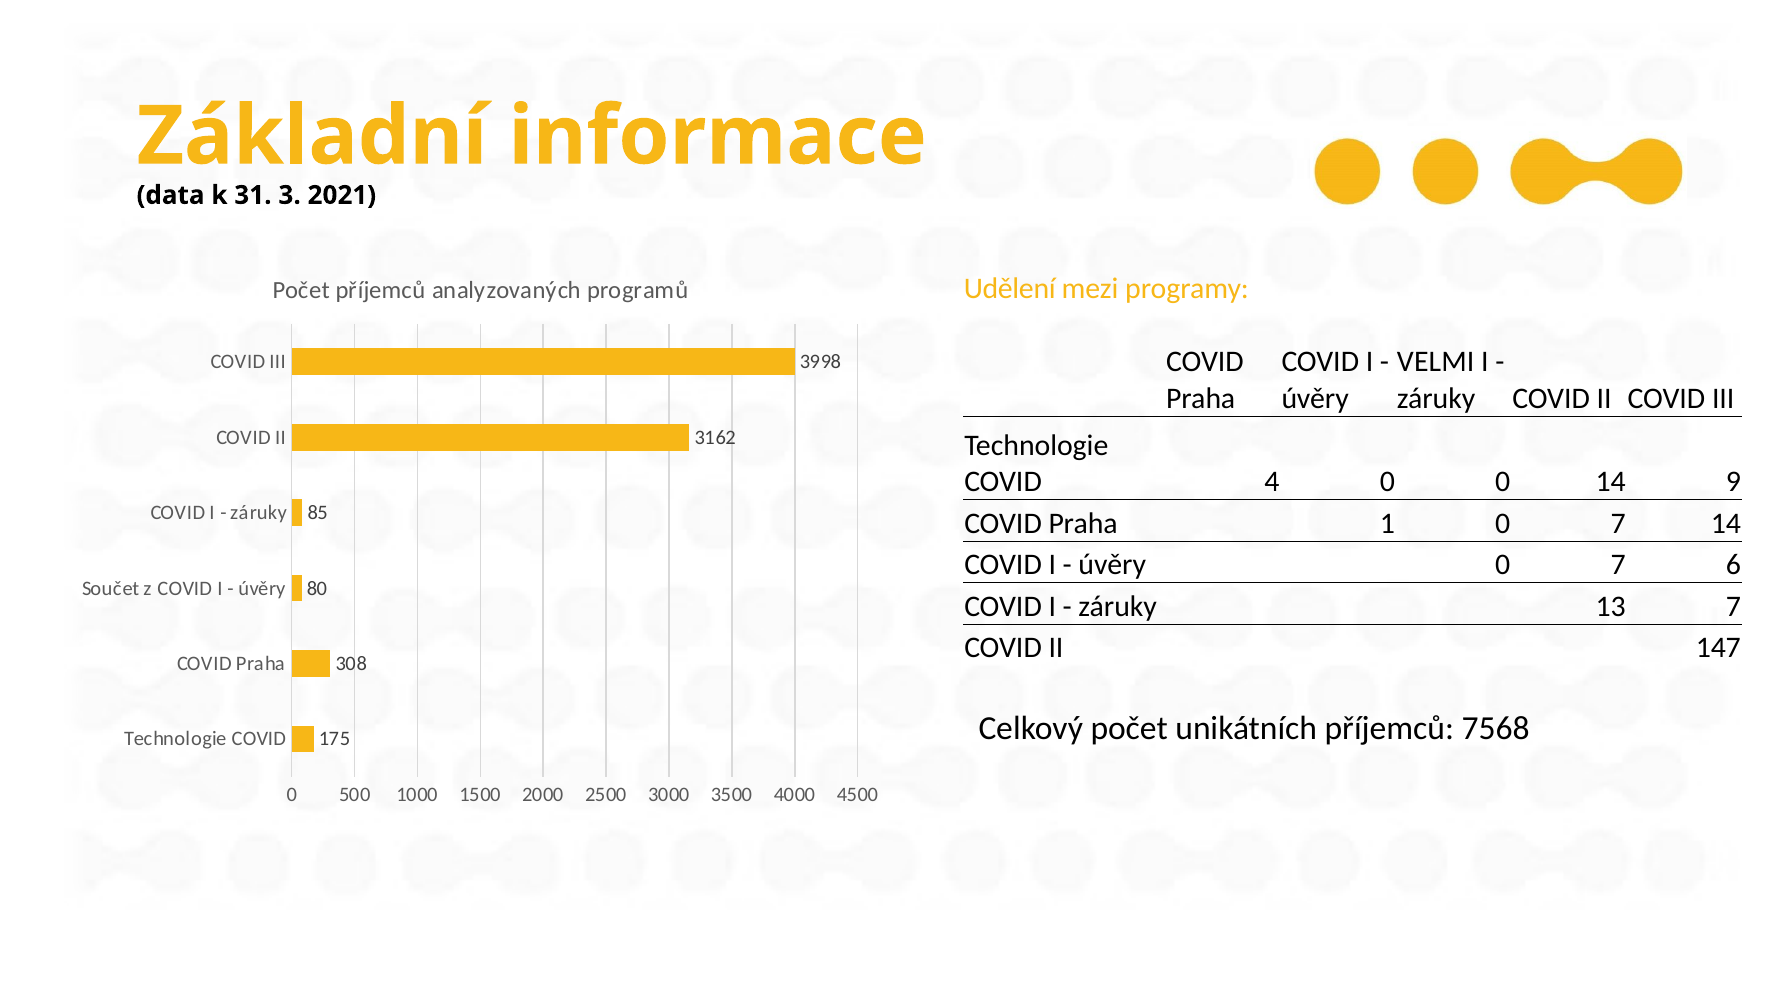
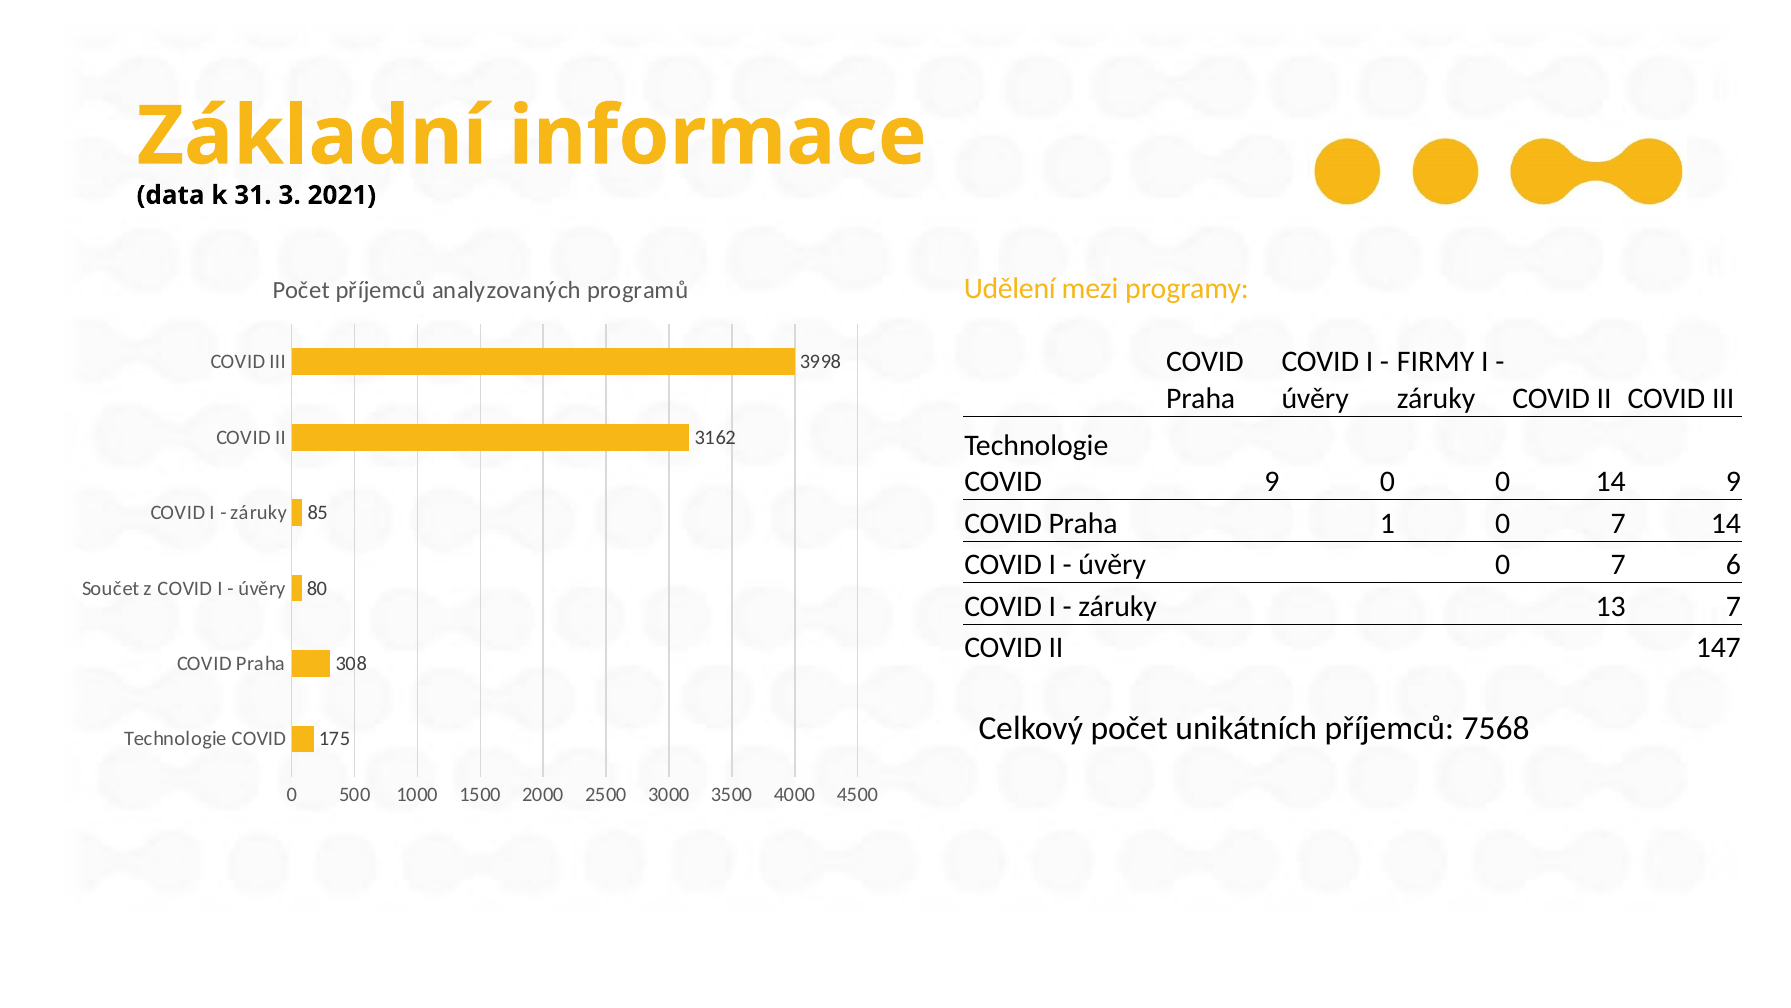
VELMI: VELMI -> FIRMY
COVID 4: 4 -> 9
